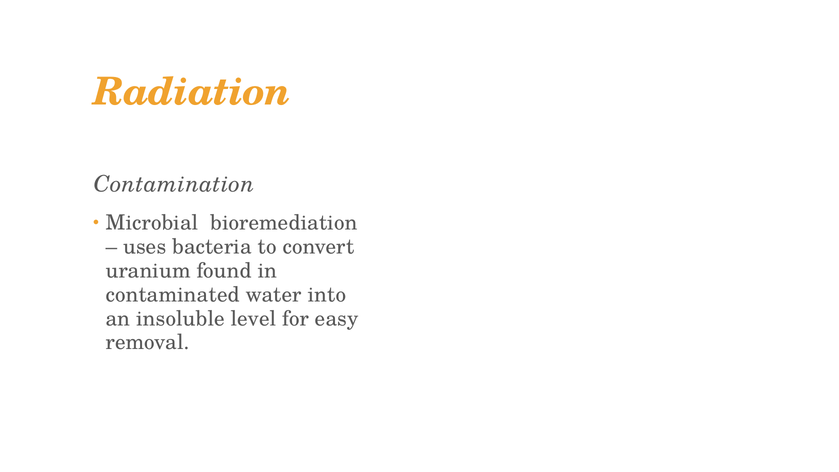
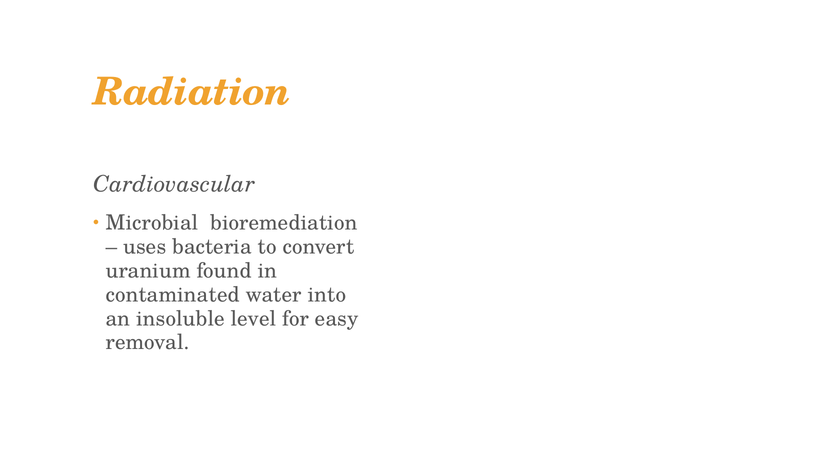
Contamination: Contamination -> Cardiovascular
